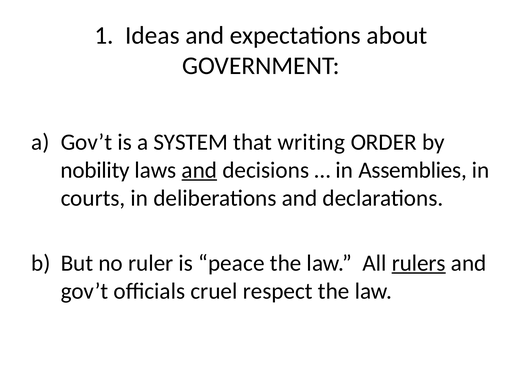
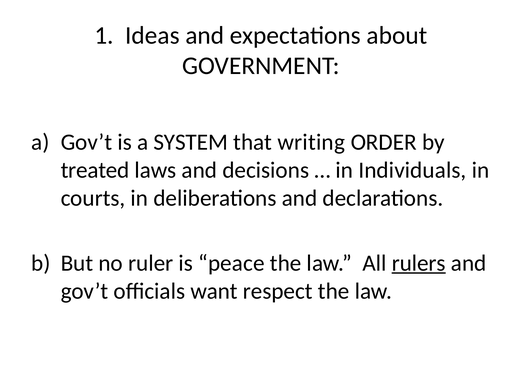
nobility: nobility -> treated
and at (199, 170) underline: present -> none
Assemblies: Assemblies -> Individuals
cruel: cruel -> want
